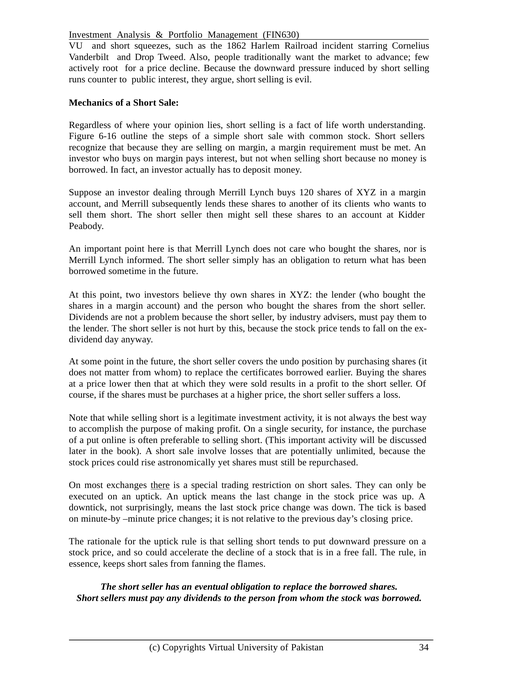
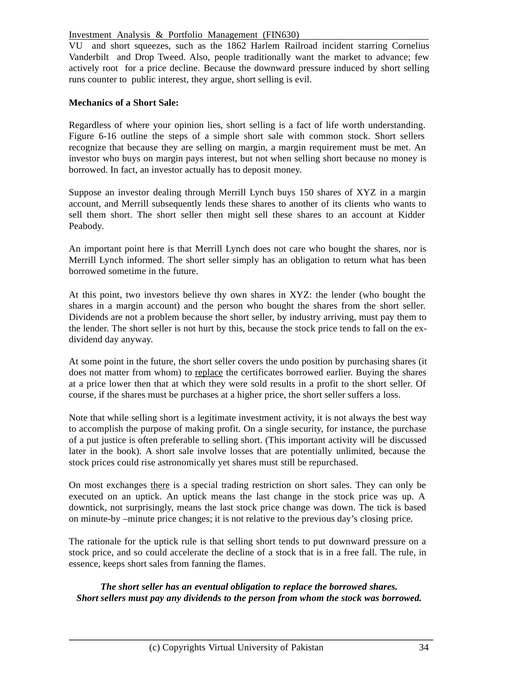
120: 120 -> 150
advisers: advisers -> arriving
replace at (209, 373) underline: none -> present
online: online -> justice
